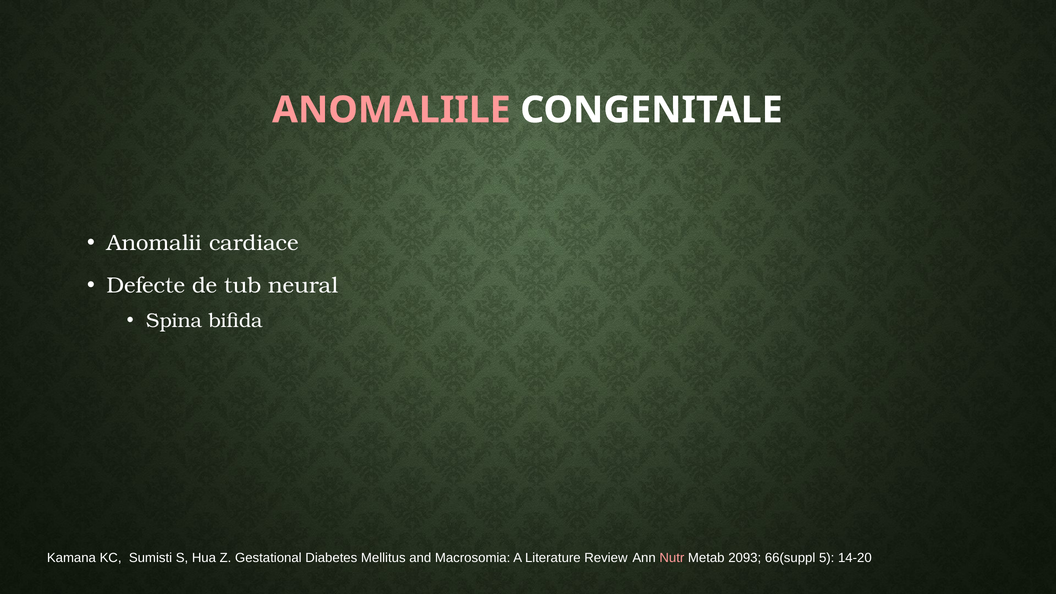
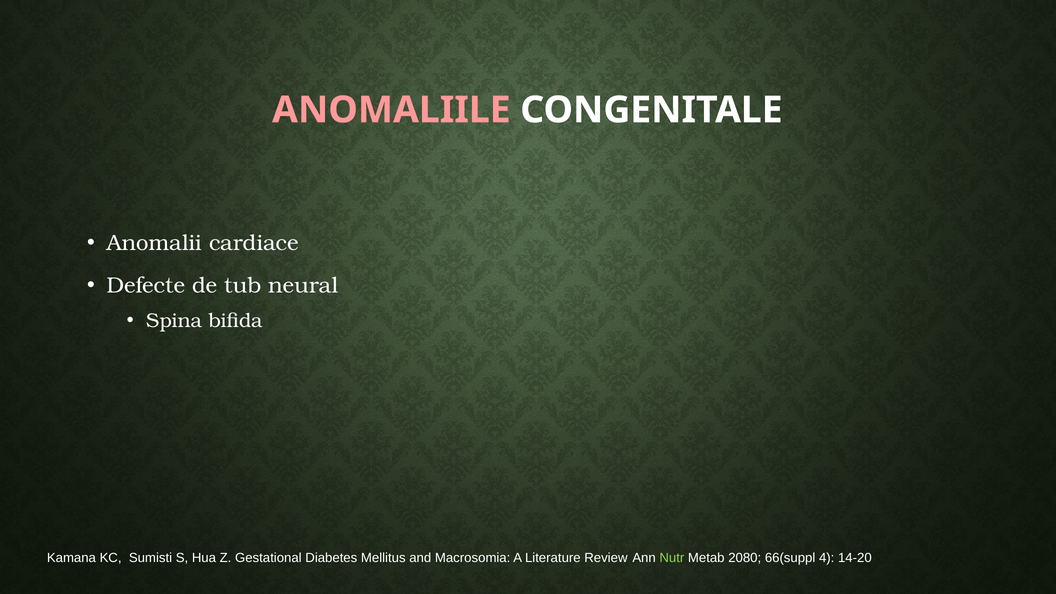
Nutr colour: pink -> light green
2093: 2093 -> 2080
5: 5 -> 4
